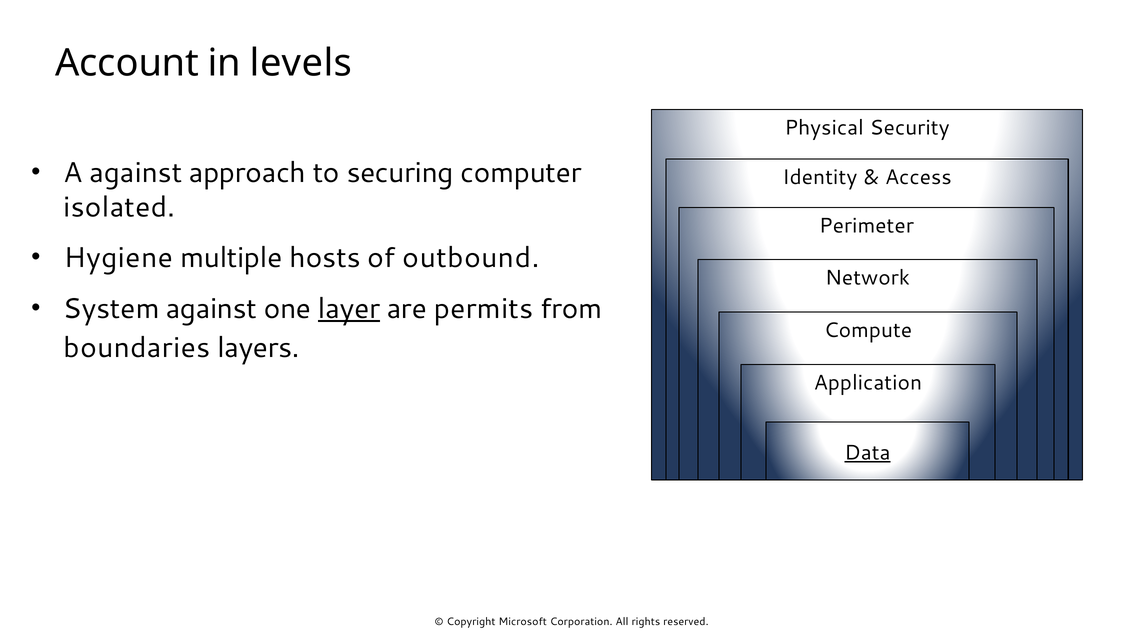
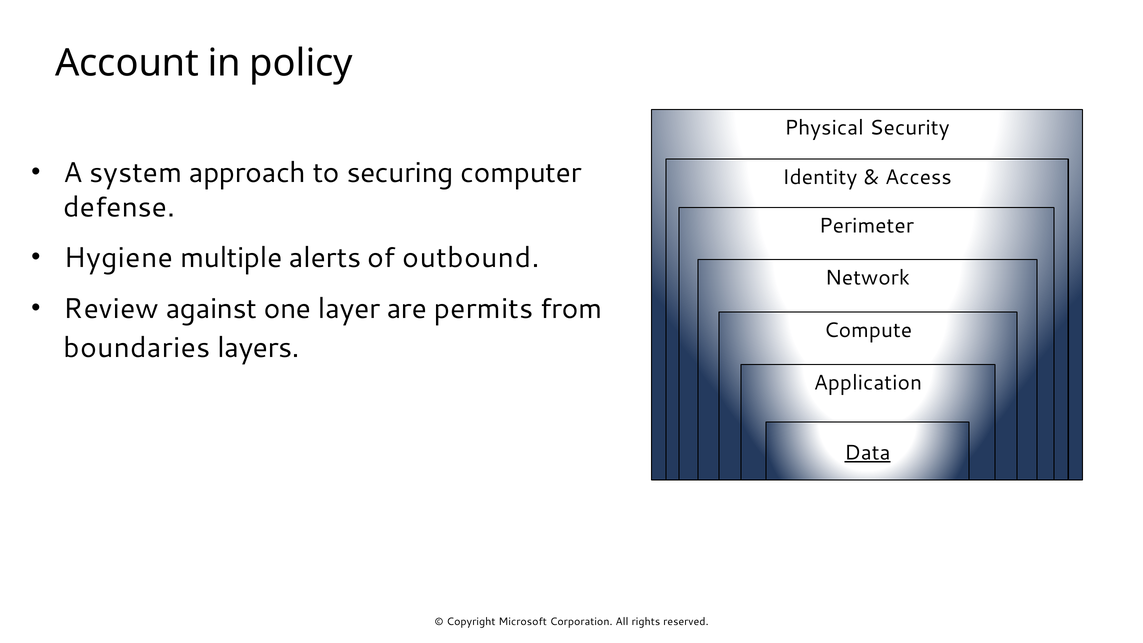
levels: levels -> policy
A against: against -> system
isolated: isolated -> defense
hosts: hosts -> alerts
System: System -> Review
layer underline: present -> none
